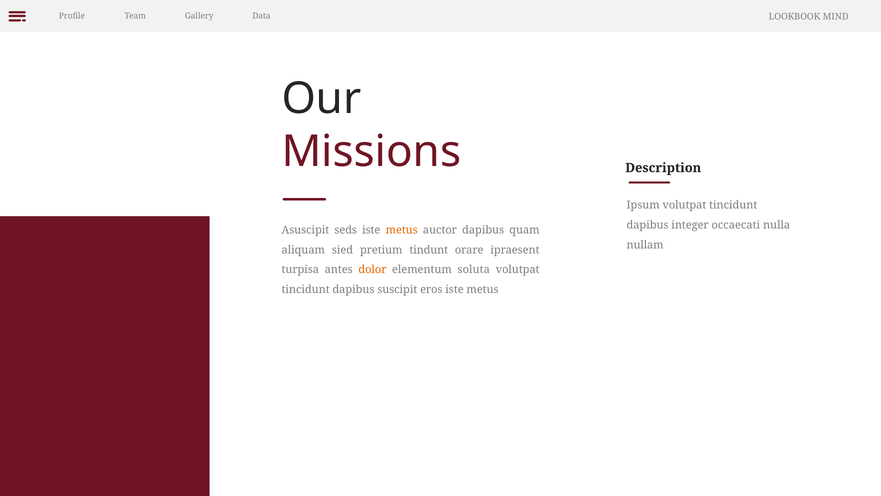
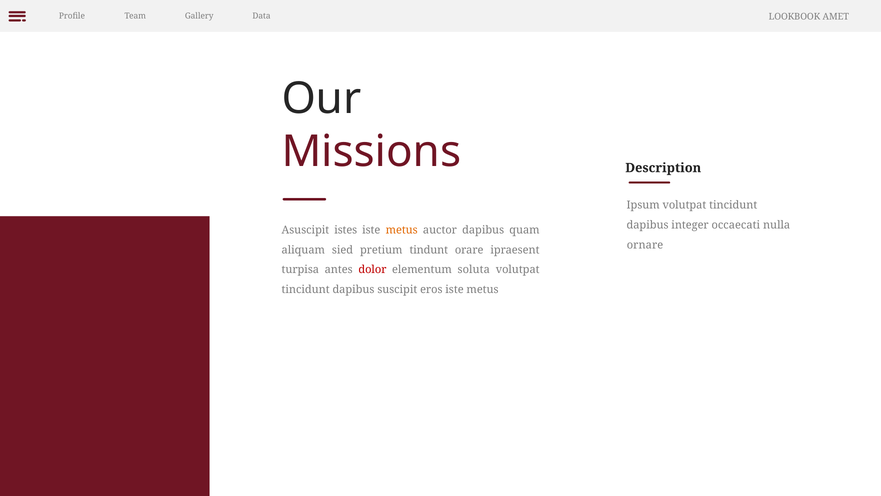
MIND: MIND -> AMET
seds: seds -> istes
nullam: nullam -> ornare
dolor colour: orange -> red
